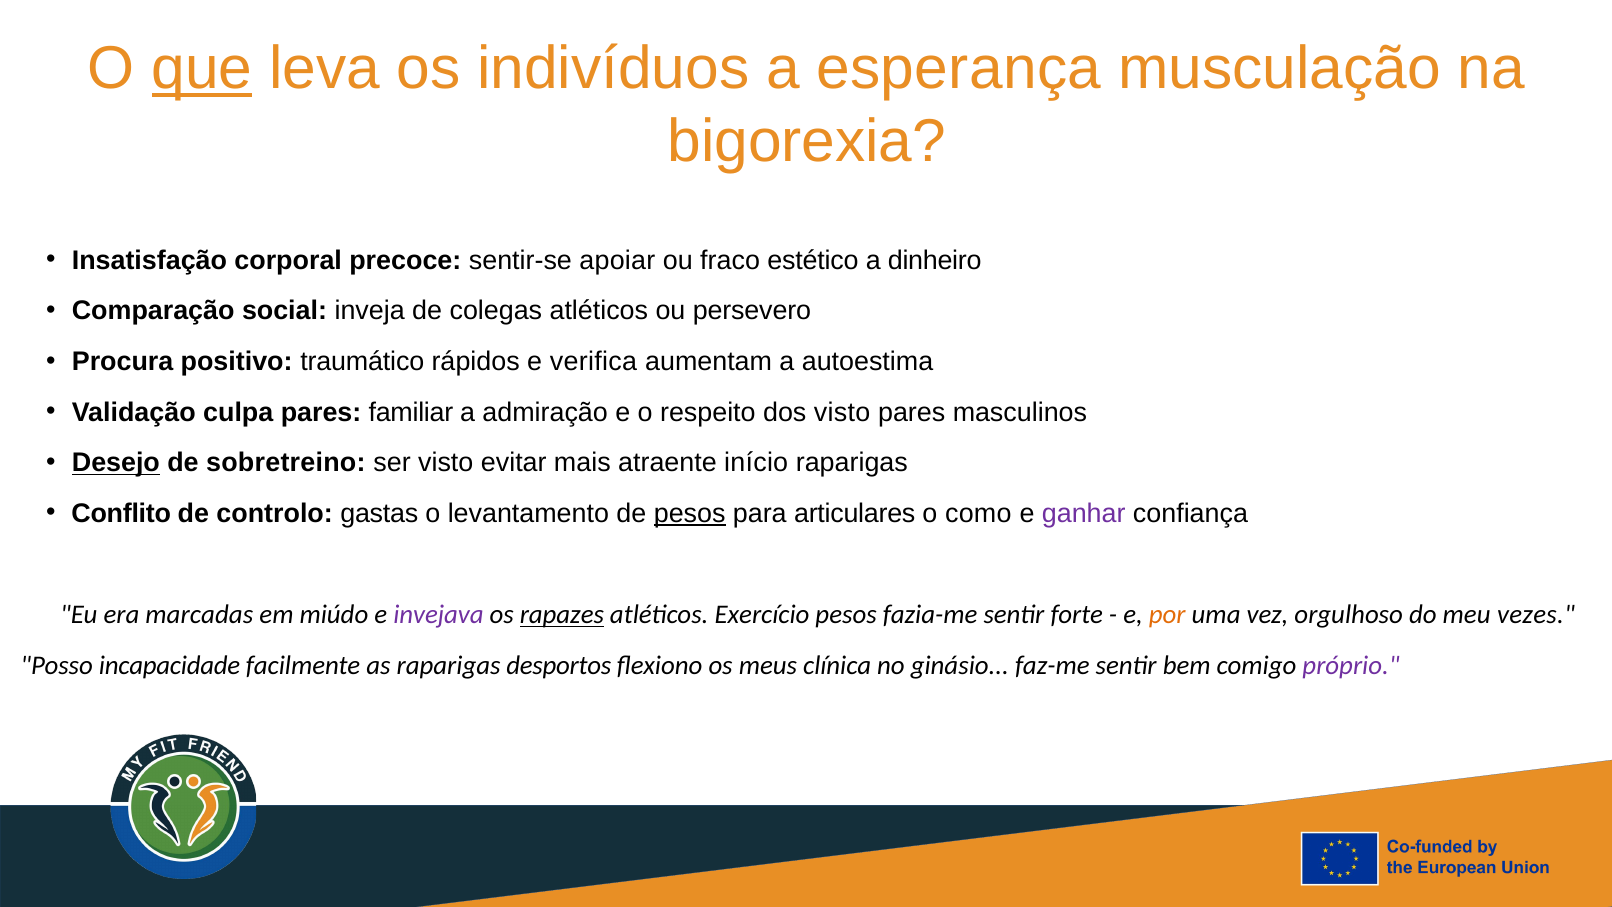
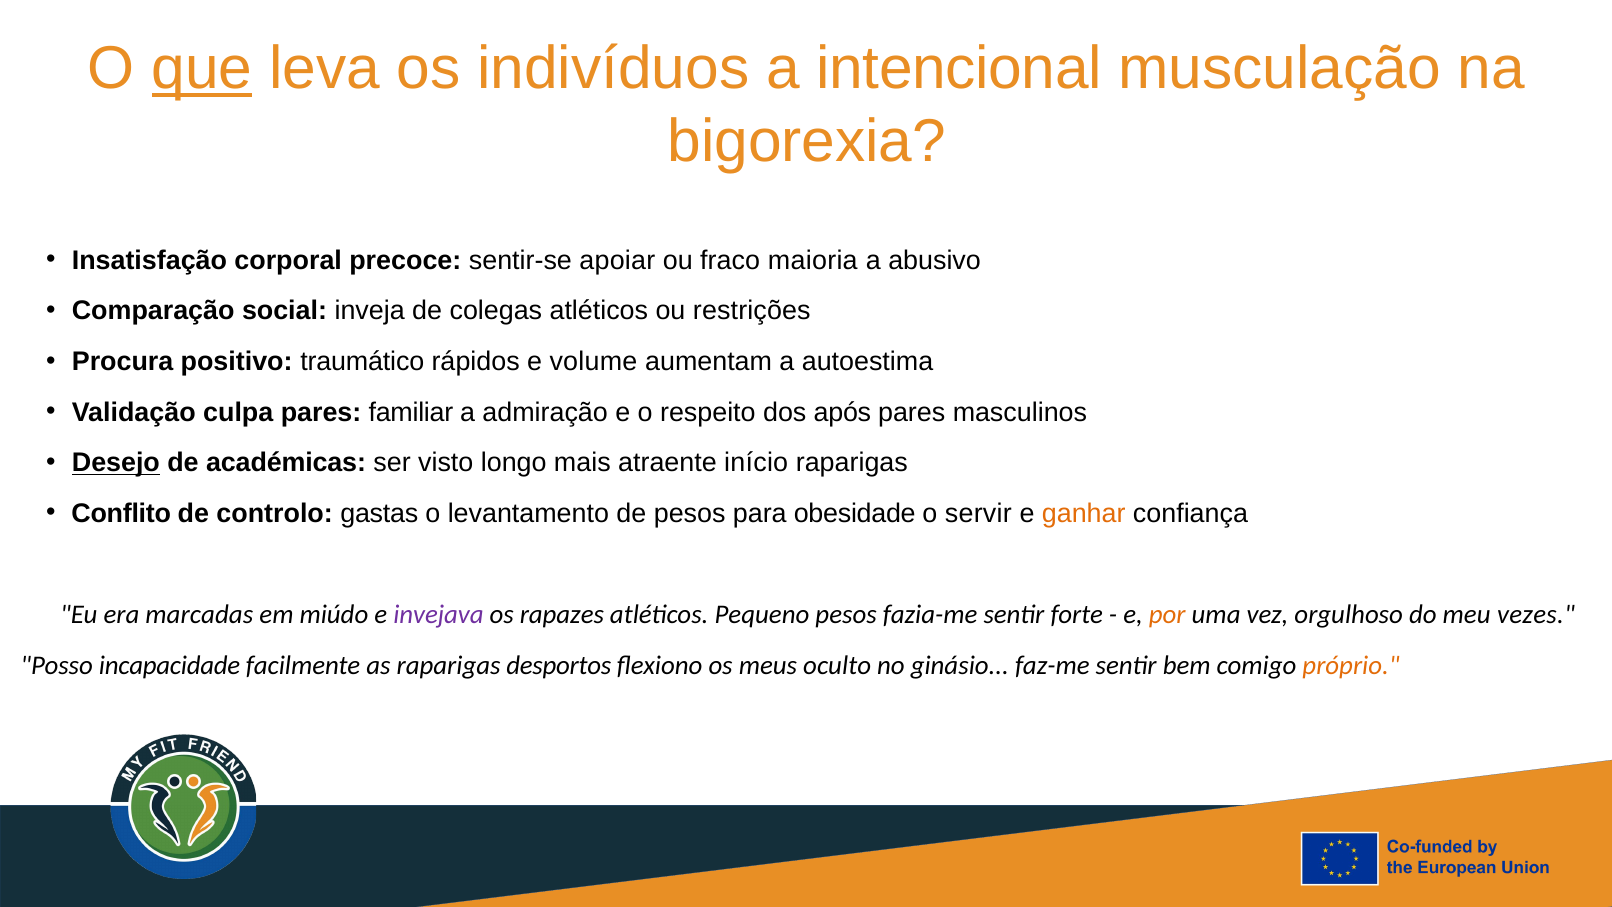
esperança: esperança -> intencional
estético: estético -> maioria
dinheiro: dinheiro -> abusivo
persevero: persevero -> restrições
verifica: verifica -> volume
dos visto: visto -> após
sobretreino: sobretreino -> académicas
evitar: evitar -> longo
pesos at (690, 513) underline: present -> none
articulares: articulares -> obesidade
como: como -> servir
ganhar colour: purple -> orange
rapazes underline: present -> none
Exercício: Exercício -> Pequeno
clínica: clínica -> oculto
próprio colour: purple -> orange
